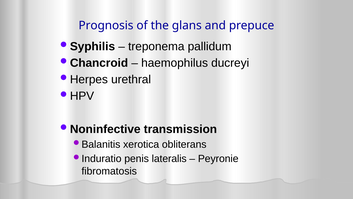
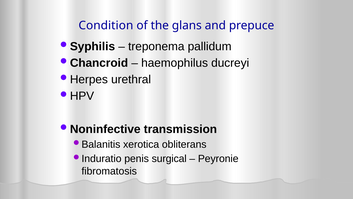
Prognosis: Prognosis -> Condition
lateralis: lateralis -> surgical
